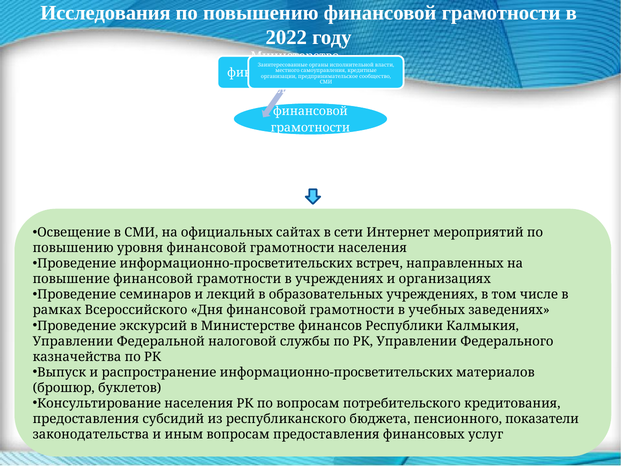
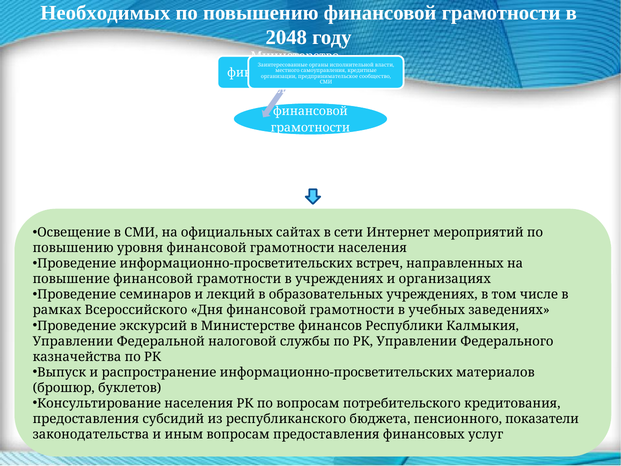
Исследования: Исследования -> Необходимых
2022: 2022 -> 2048
